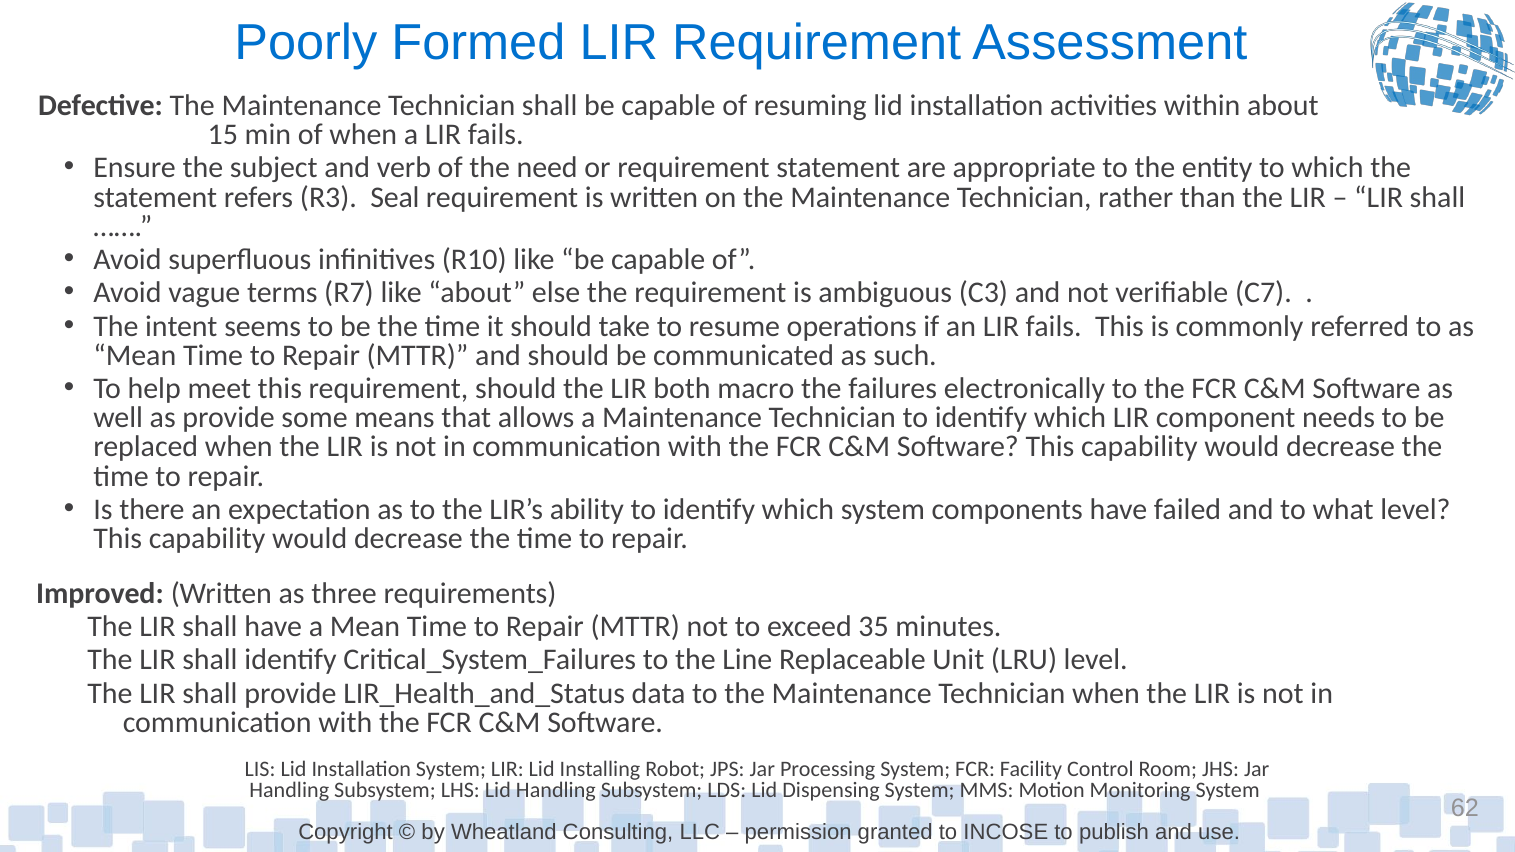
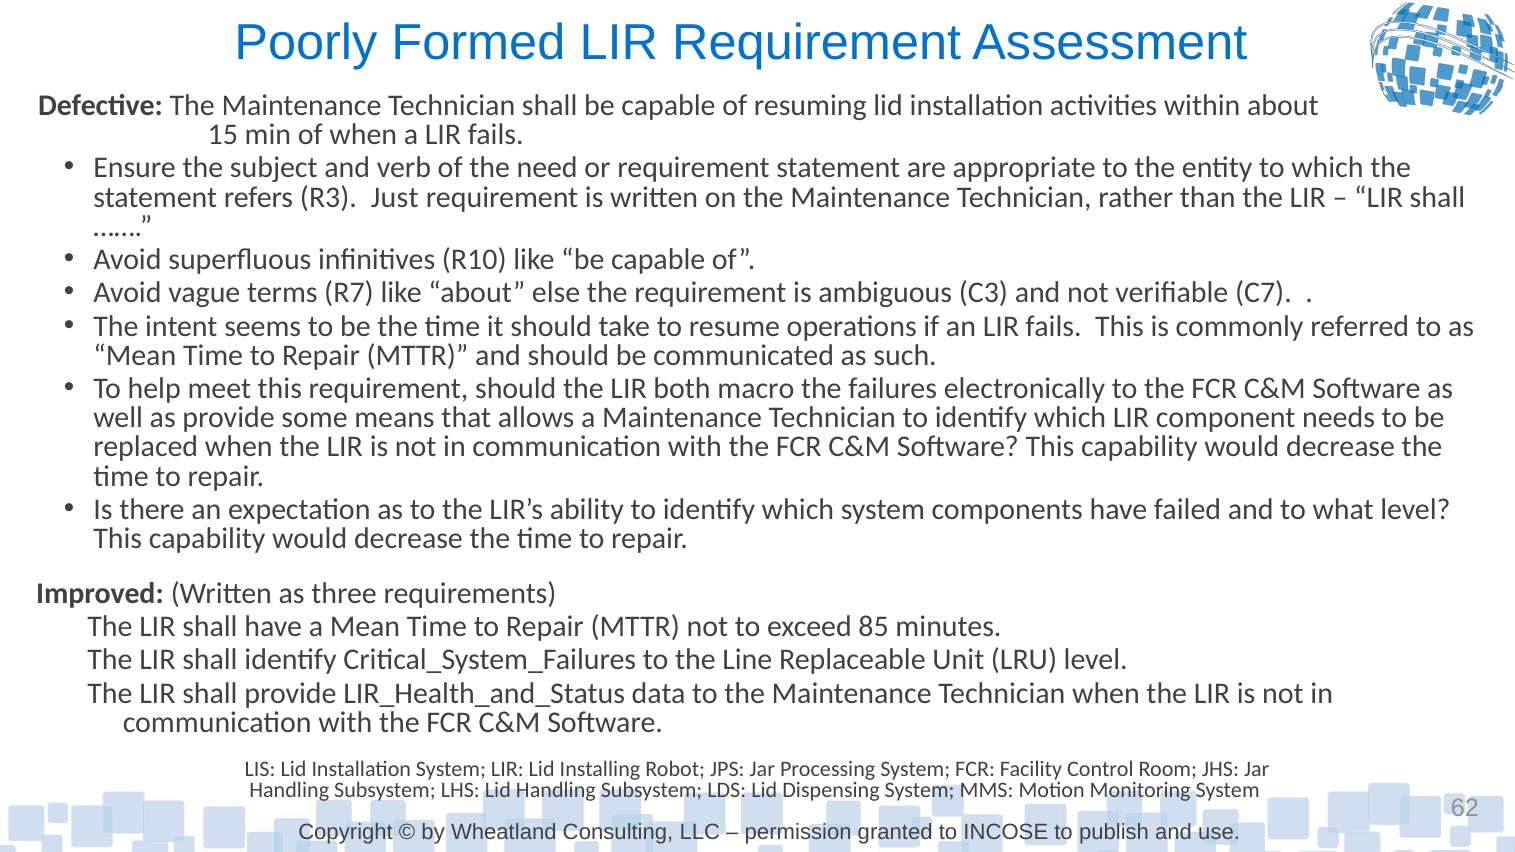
Seal: Seal -> Just
35: 35 -> 85
